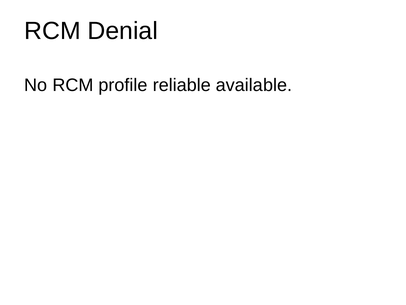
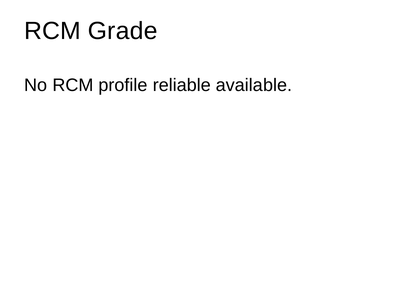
Denial: Denial -> Grade
